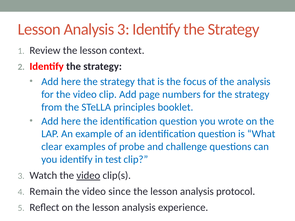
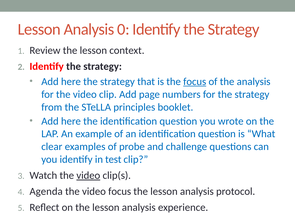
Analysis 3: 3 -> 0
focus at (195, 82) underline: none -> present
Remain: Remain -> Agenda
video since: since -> focus
